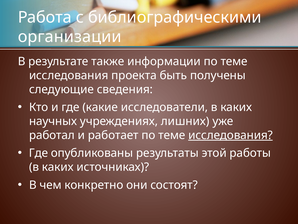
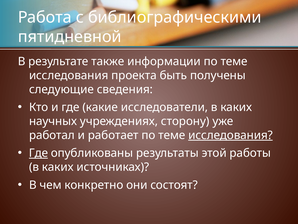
организации: организации -> пятидневной
лишних: лишних -> сторону
Где at (38, 153) underline: none -> present
